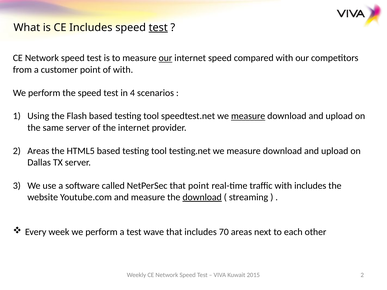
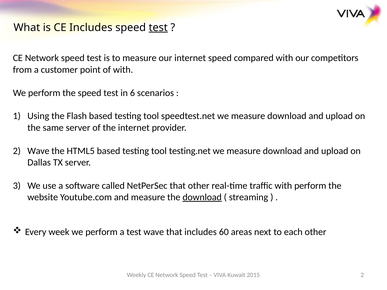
our at (165, 58) underline: present -> none
4: 4 -> 6
measure at (248, 116) underline: present -> none
2 Areas: Areas -> Wave
that point: point -> other
with includes: includes -> perform
70: 70 -> 60
